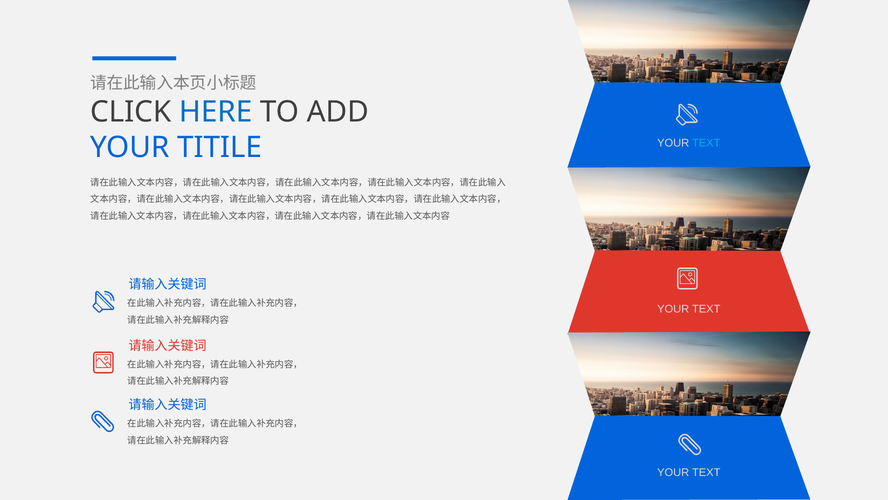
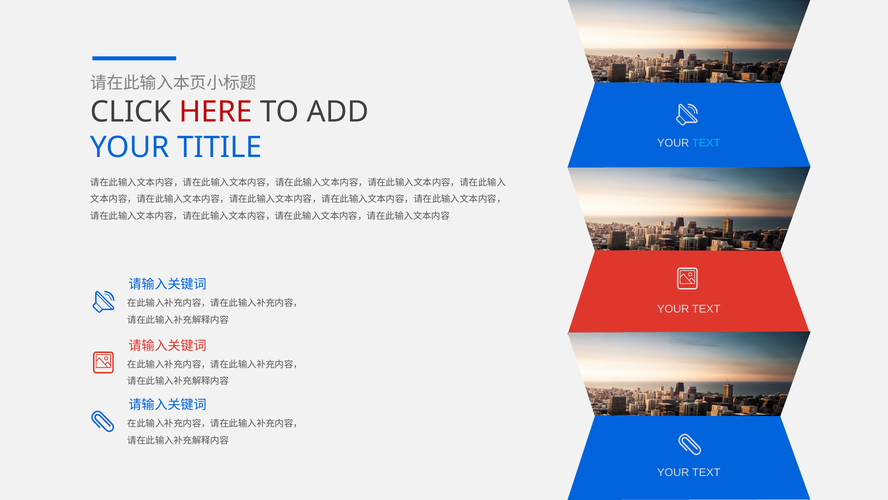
HERE colour: blue -> red
